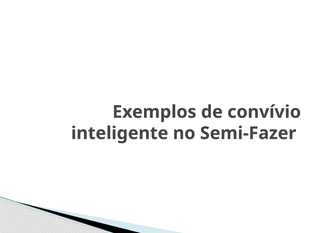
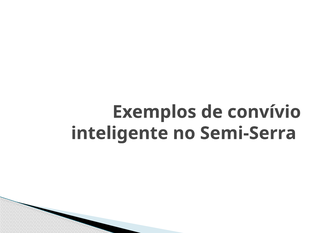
Semi-Fazer: Semi-Fazer -> Semi-Serra
